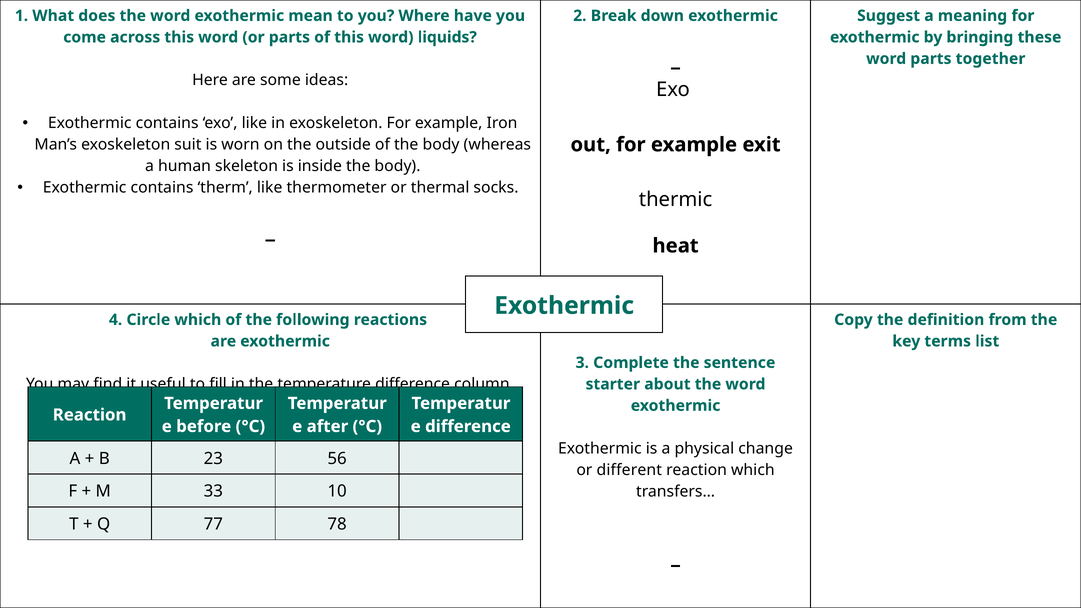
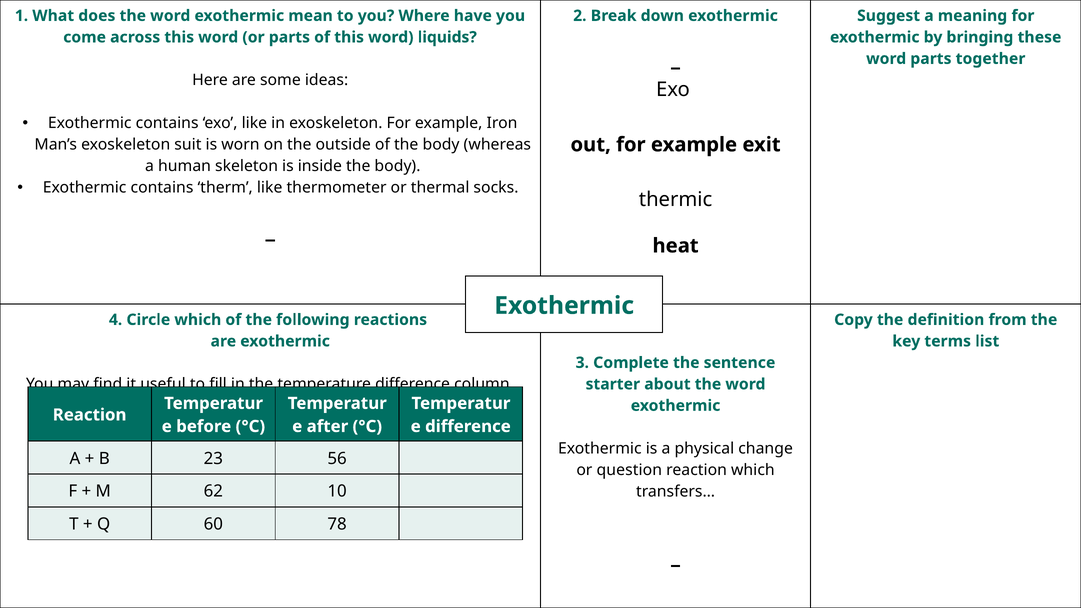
different: different -> question
33: 33 -> 62
77: 77 -> 60
